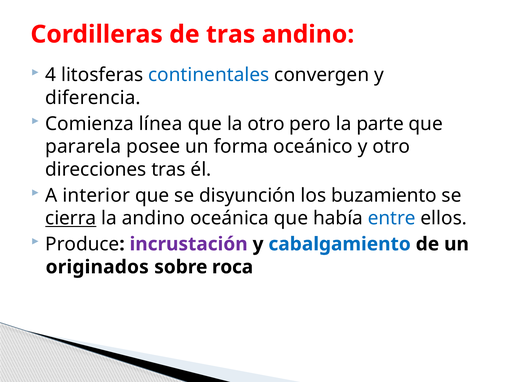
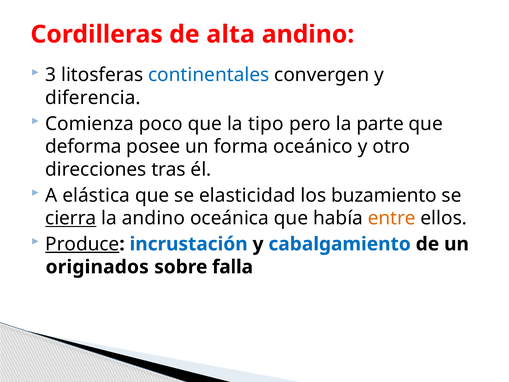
de tras: tras -> alta
4: 4 -> 3
línea: línea -> poco
la otro: otro -> tipo
pararela: pararela -> deforma
interior: interior -> elástica
disyunción: disyunción -> elasticidad
entre colour: blue -> orange
Produce underline: none -> present
incrustación colour: purple -> blue
roca: roca -> falla
